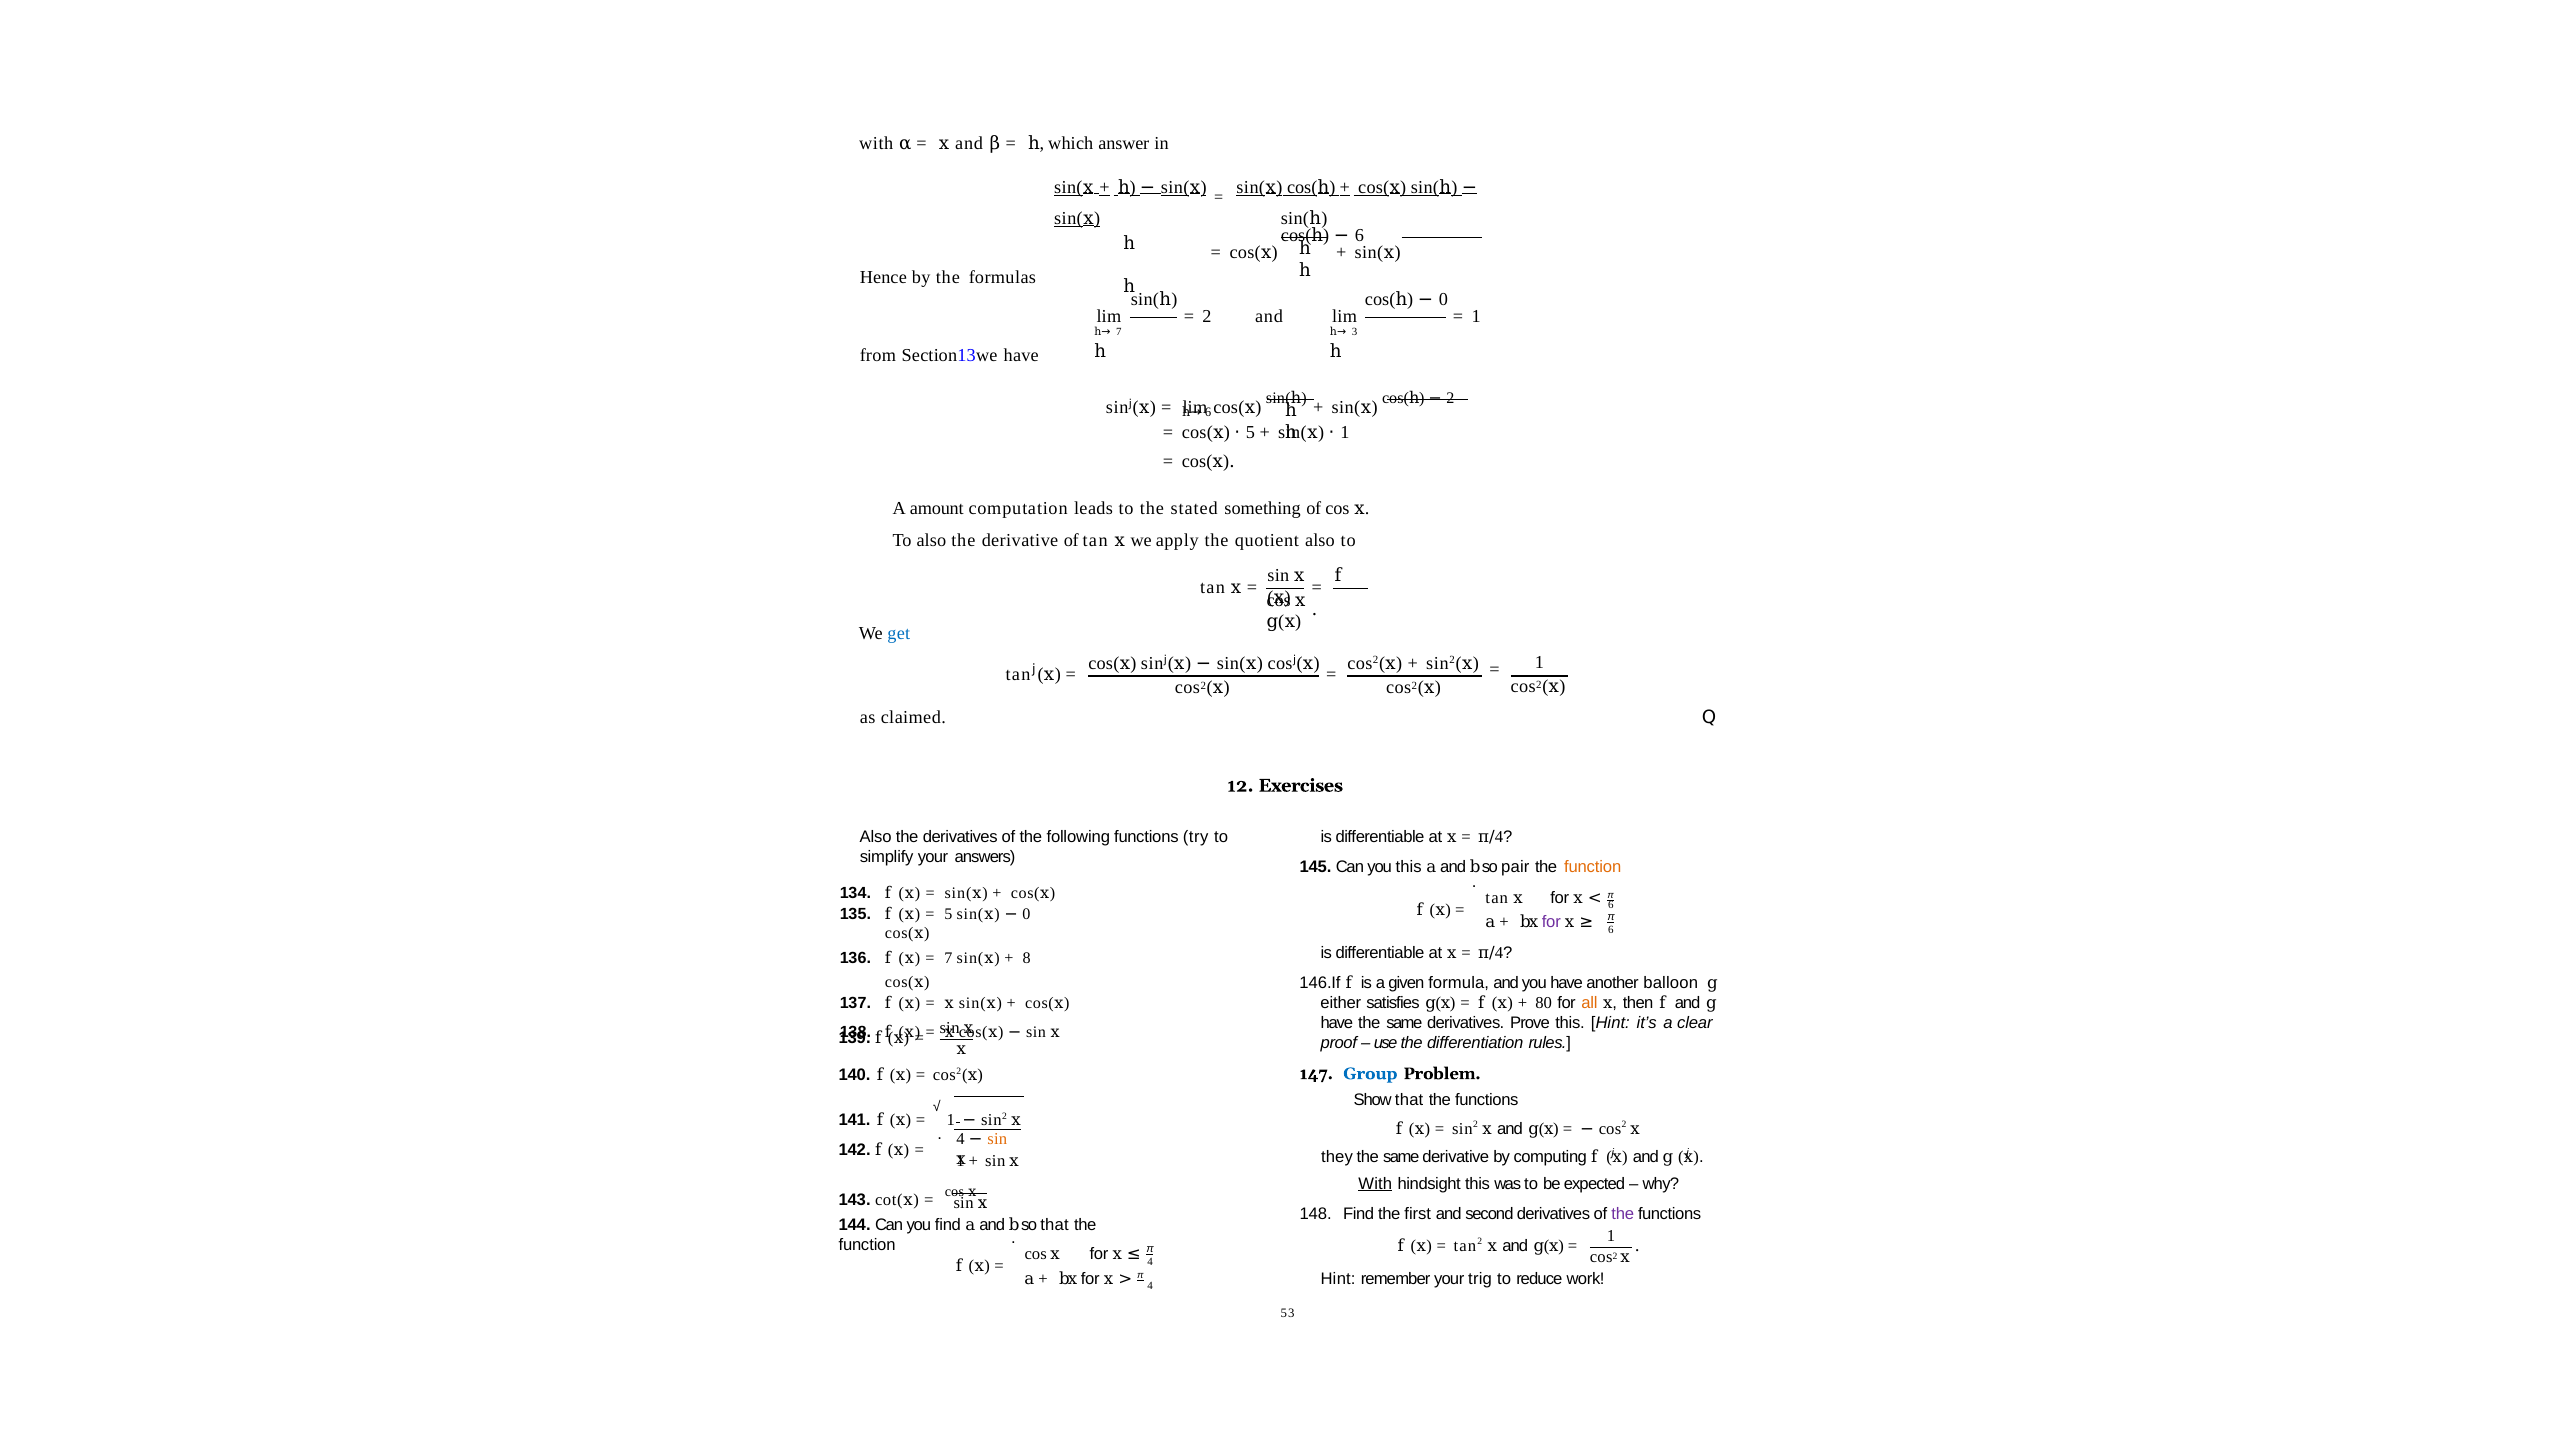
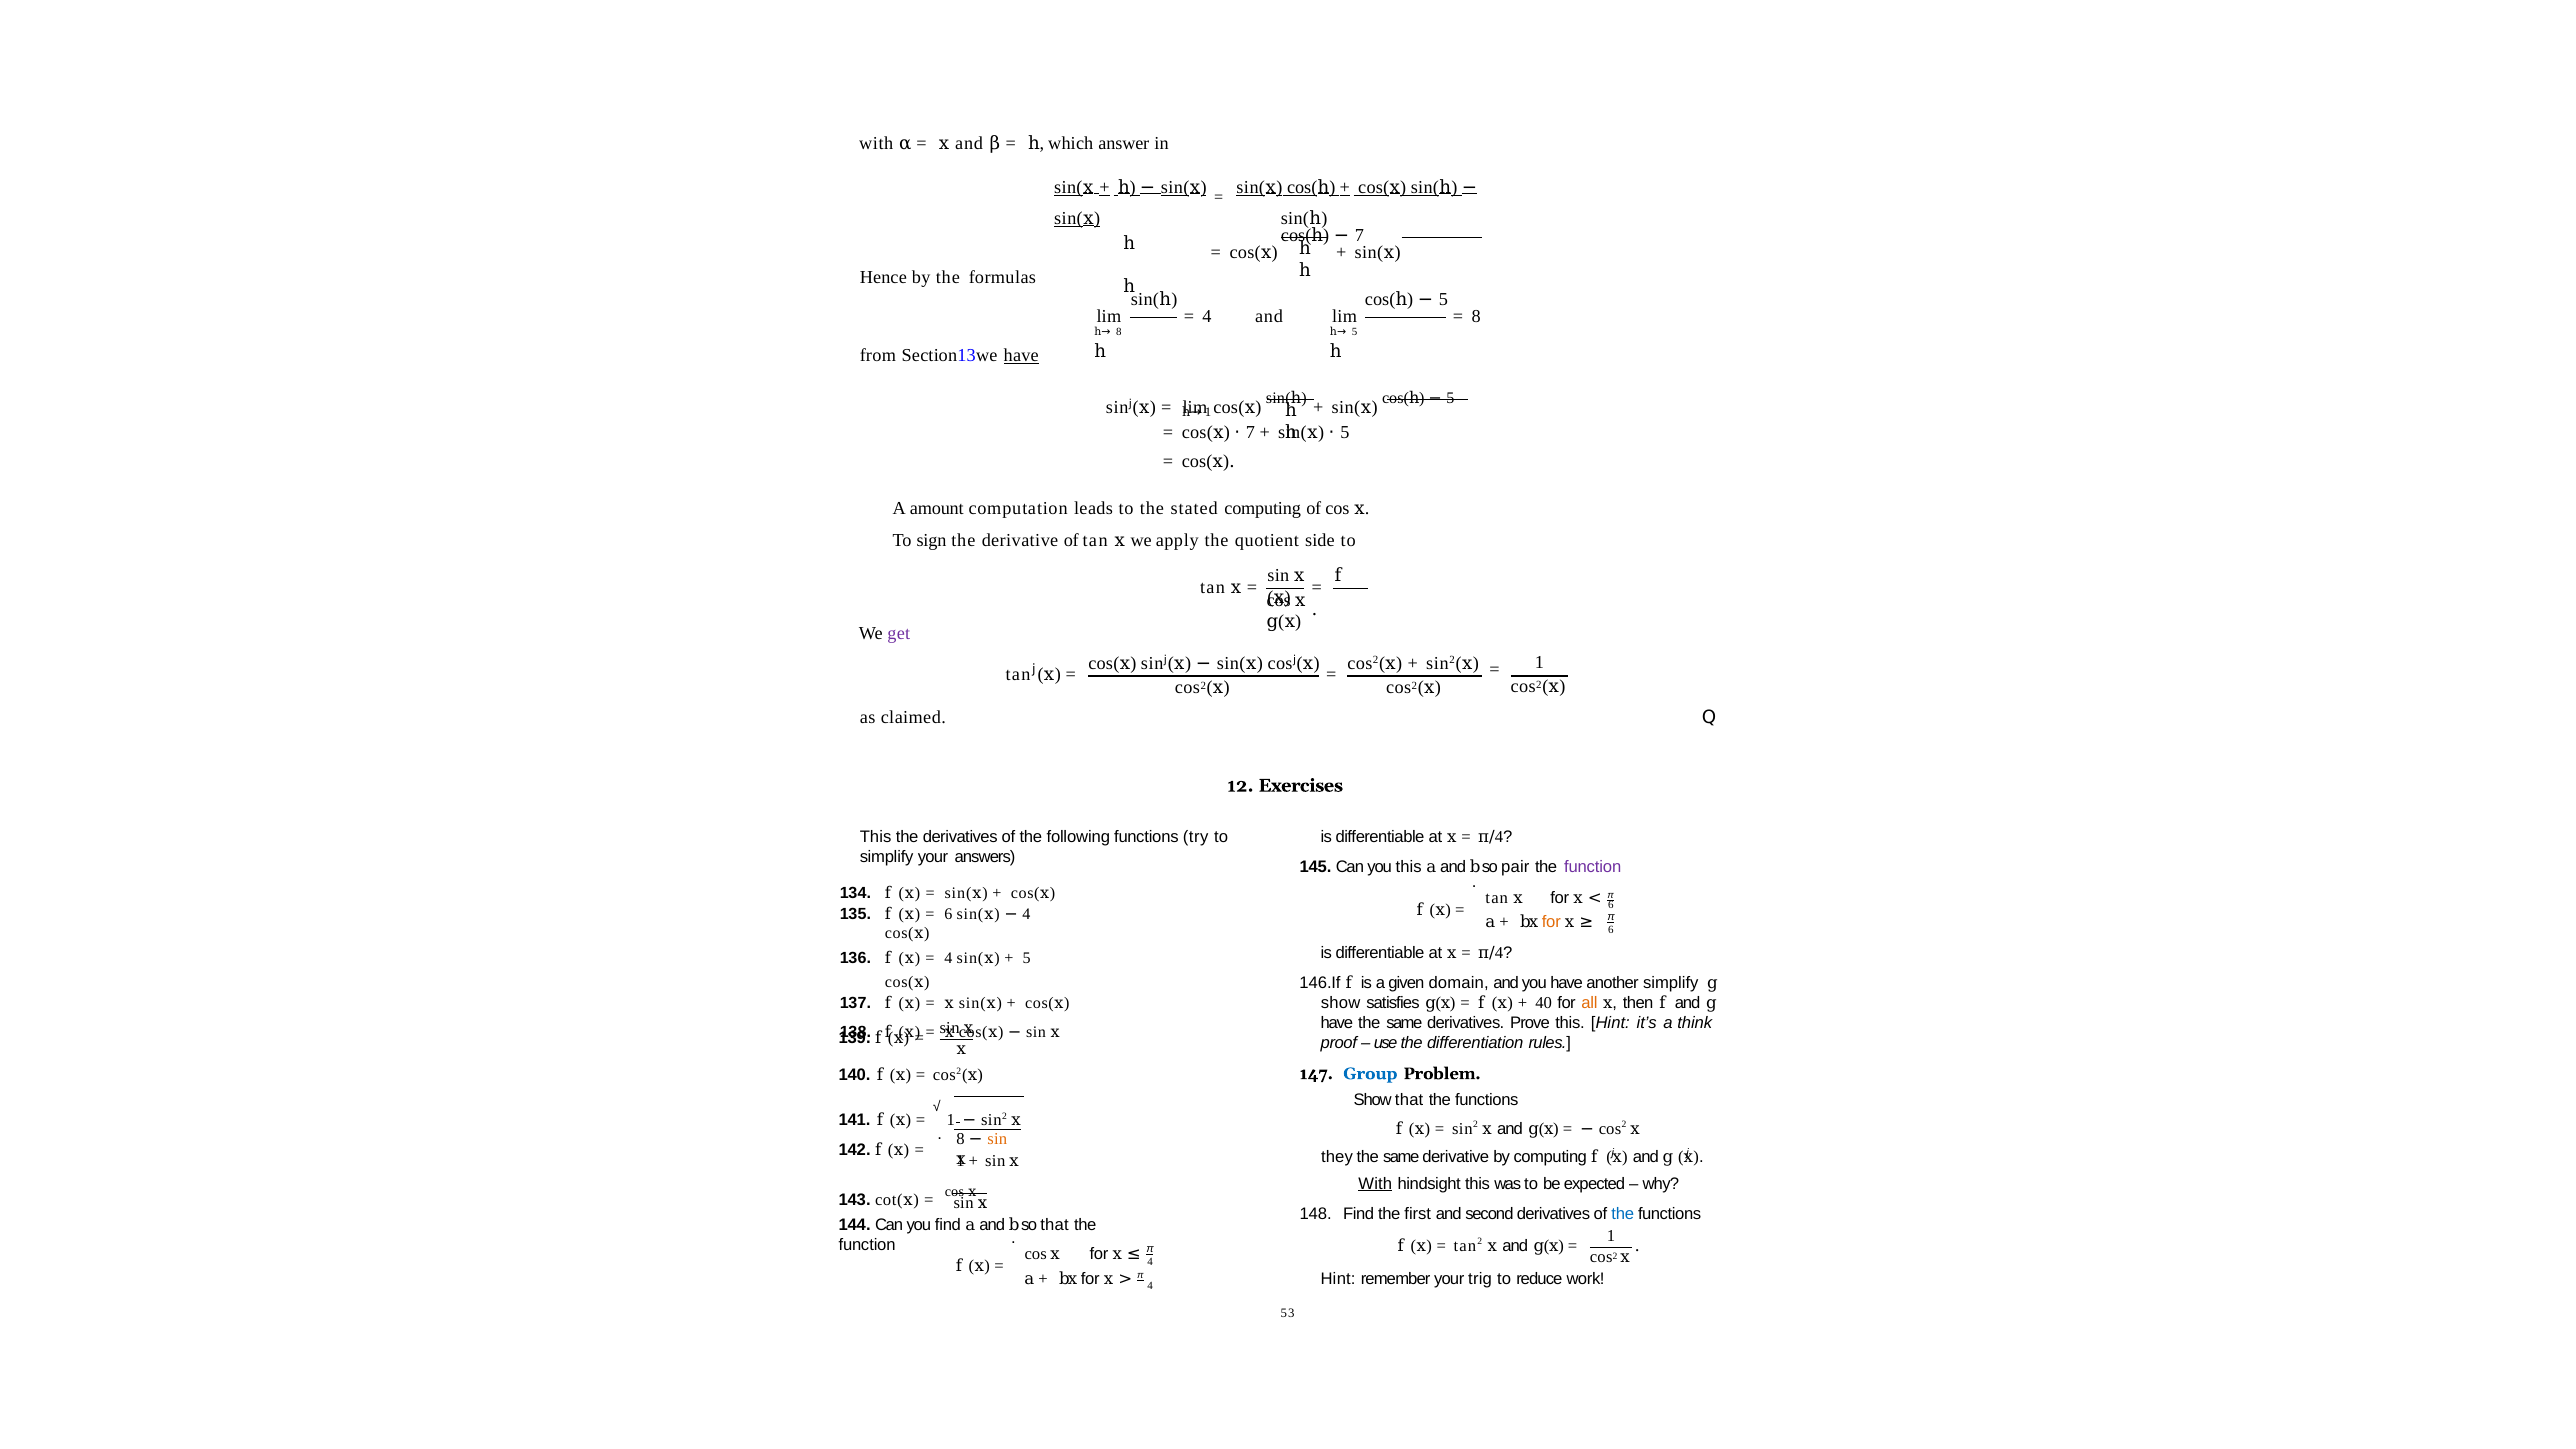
6 at (1359, 236): 6 -> 7
0 at (1443, 299): 0 -> 5
2 at (1207, 316): 2 -> 4
1 at (1476, 316): 1 -> 8
7 at (1119, 332): 7 -> 8
3 at (1355, 332): 3 -> 5
have at (1021, 356) underline: none -> present
2 at (1450, 398): 2 -> 5
6 at (1208, 412): 6 -> 1
5 at (1251, 433): 5 -> 7
1 at (1345, 433): 1 -> 5
stated something: something -> computing
To also: also -> sign
quotient also: also -> side
get colour: blue -> purple
Also at (876, 837): Also -> This
function at (1593, 867) colour: orange -> purple
5 at (948, 914): 5 -> 6
0 at (1026, 914): 0 -> 4
for at (1551, 922) colour: purple -> orange
7 at (948, 958): 7 -> 4
8 at (1027, 958): 8 -> 5
formula: formula -> domain
another balloon: balloon -> simplify
either at (1341, 1003): either -> show
80: 80 -> 40
clear: clear -> think
4 at (961, 1139): 4 -> 8
the at (1623, 1214) colour: purple -> blue
